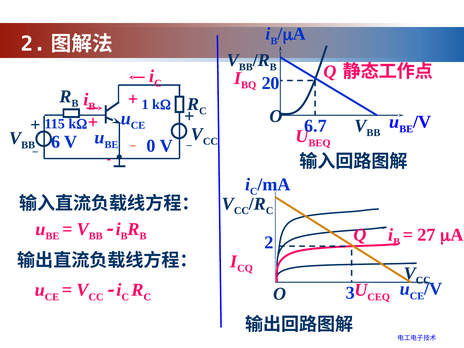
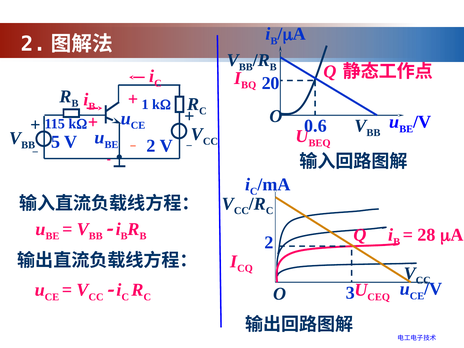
6.7: 6.7 -> 0.6
6: 6 -> 5
V 0: 0 -> 2
27: 27 -> 28
